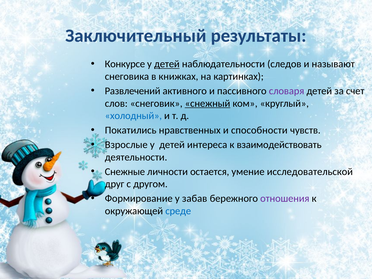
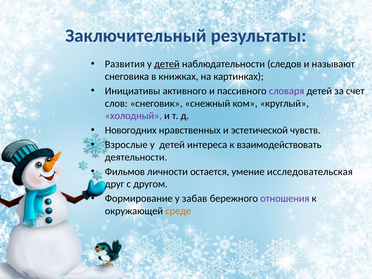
Конкурсе: Конкурсе -> Развития
Развлечений: Развлечений -> Инициативы
снежный underline: present -> none
холодный colour: blue -> purple
Покатились: Покатились -> Новогодних
способности: способности -> эстетической
Снежные: Снежные -> Фильмов
исследовательской: исследовательской -> исследовательская
среде colour: blue -> orange
